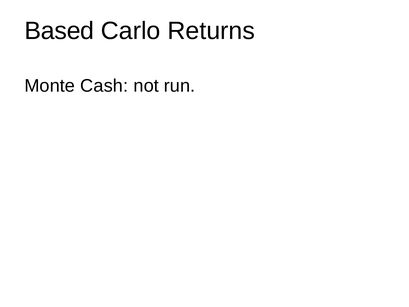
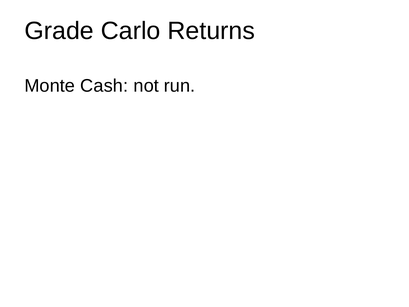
Based: Based -> Grade
